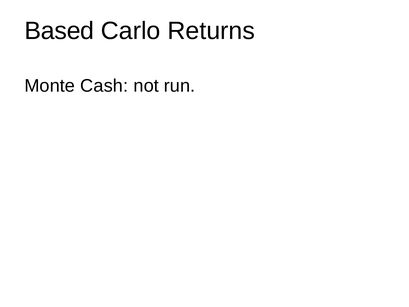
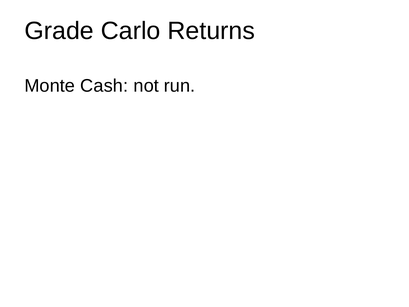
Based: Based -> Grade
